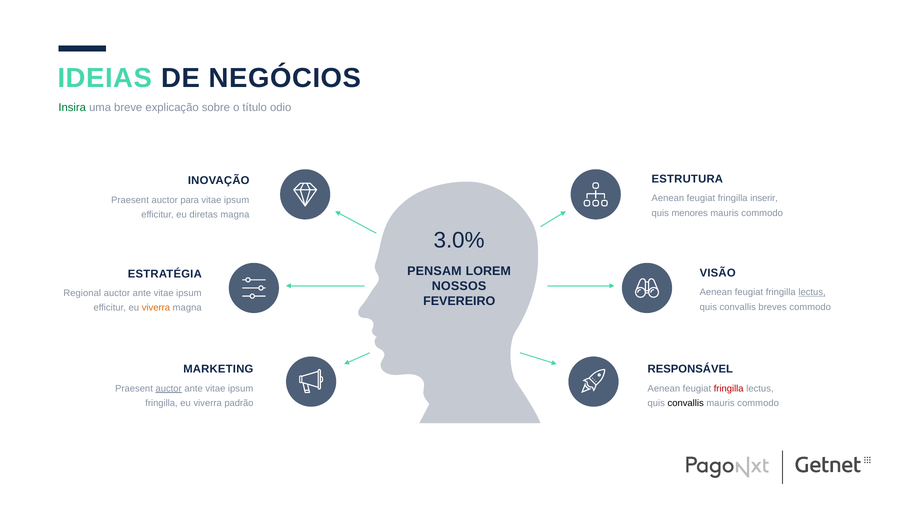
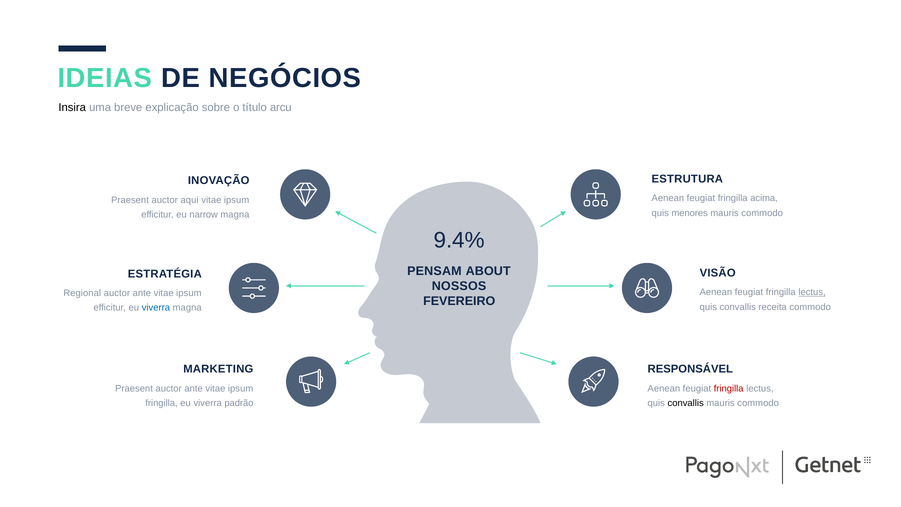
Insira colour: green -> black
odio: odio -> arcu
inserir: inserir -> acima
para: para -> aqui
diretas: diretas -> narrow
3.0%: 3.0% -> 9.4%
LOREM: LOREM -> ABOUT
breves: breves -> receita
viverra at (156, 308) colour: orange -> blue
auctor at (169, 388) underline: present -> none
